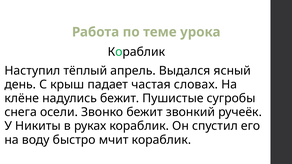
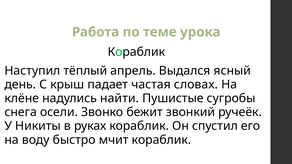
надулись бежит: бежит -> найти
